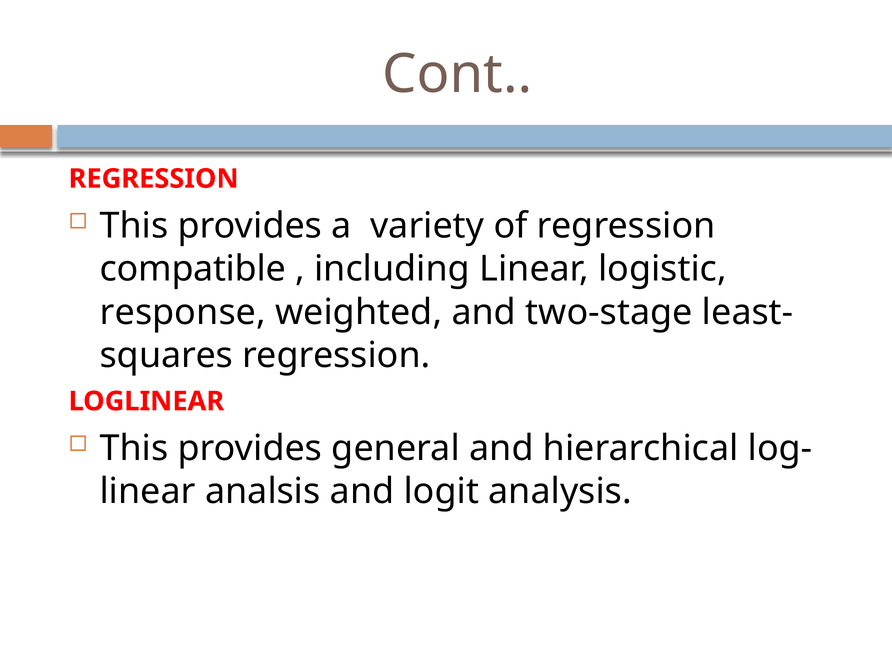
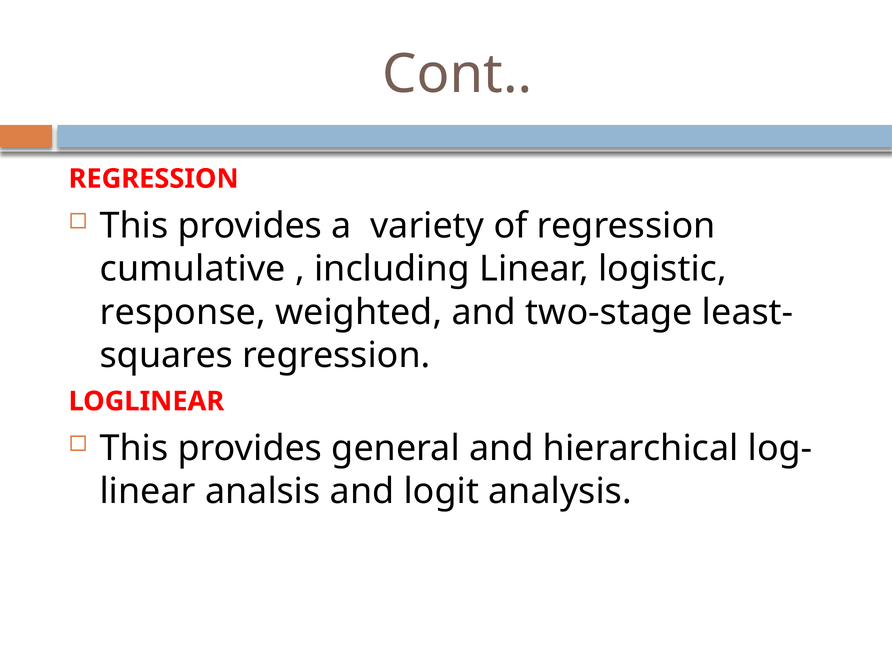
compatible: compatible -> cumulative
